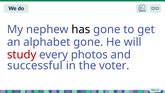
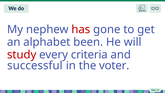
has colour: black -> red
alphabet gone: gone -> been
photos: photos -> criteria
